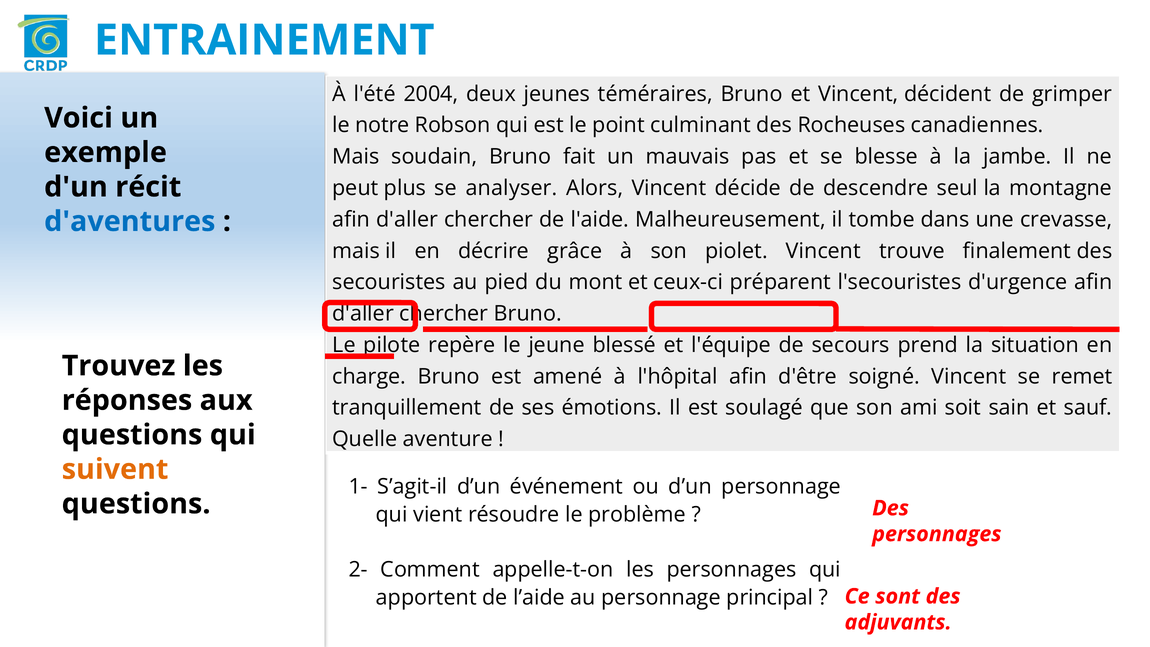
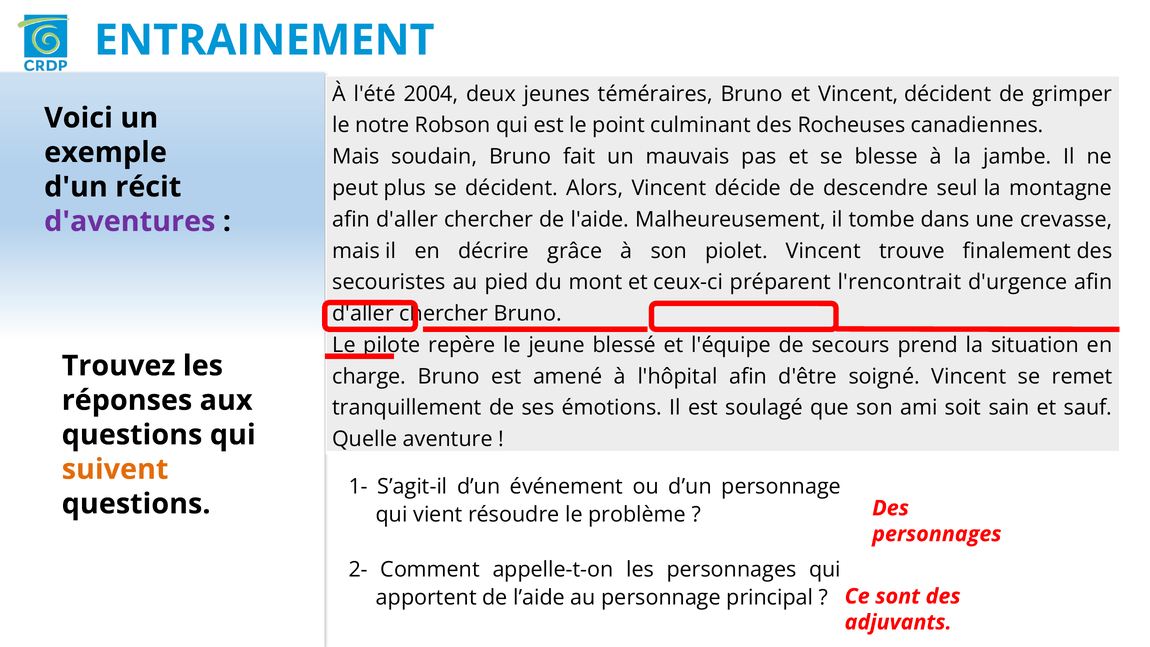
se analyser: analyser -> décident
d'aventures colour: blue -> purple
l'secouristes: l'secouristes -> l'rencontrait
